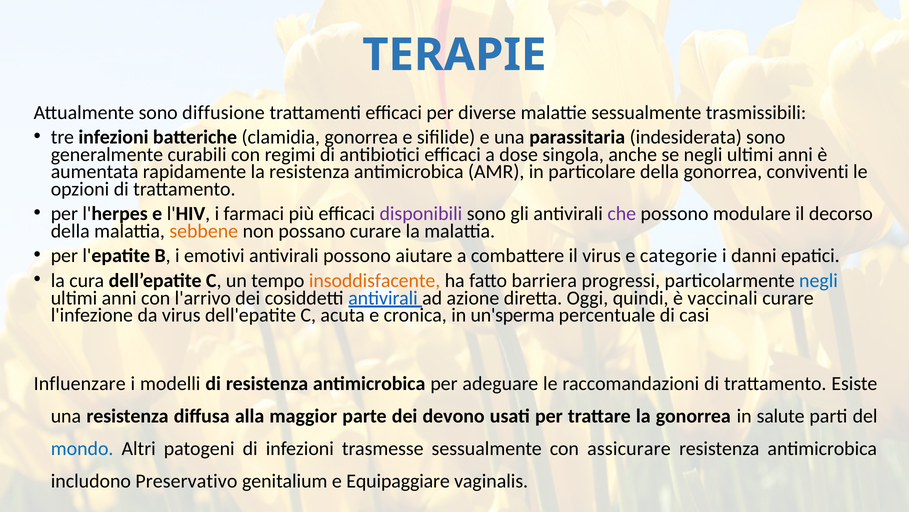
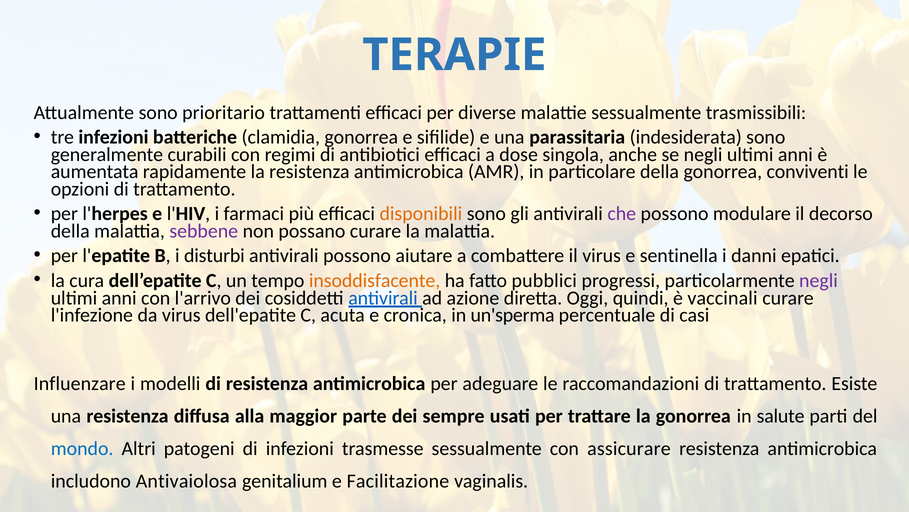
diffusione: diffusione -> prioritario
disponibili colour: purple -> orange
sebbene colour: orange -> purple
emotivi: emotivi -> disturbi
categorie: categorie -> sentinella
barriera: barriera -> pubblici
negli at (818, 280) colour: blue -> purple
devono: devono -> sempre
Preservativo: Preservativo -> Antivaiolosa
Equipaggiare: Equipaggiare -> Facilitazione
